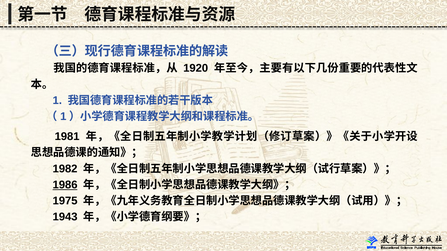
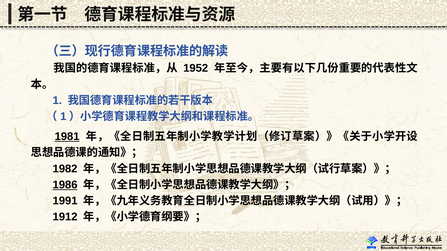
1920: 1920 -> 1952
1981 underline: none -> present
1975: 1975 -> 1991
1943: 1943 -> 1912
